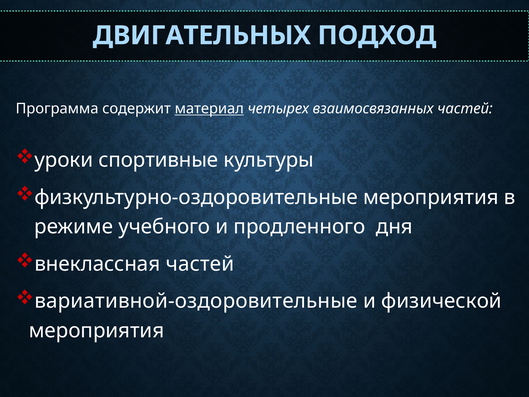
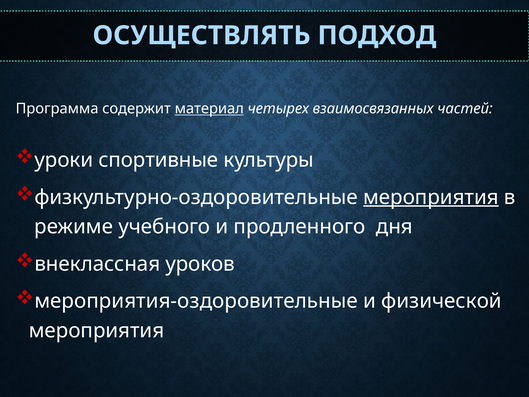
ДВИГАТЕЛЬНЫХ: ДВИГАТЕЛЬНЫХ -> ОСУЩЕСТВЛЯТЬ
мероприятия at (431, 197) underline: none -> present
внеклассная частей: частей -> уроков
вариативной-оздоровительные: вариативной-оздоровительные -> мероприятия-оздоровительные
